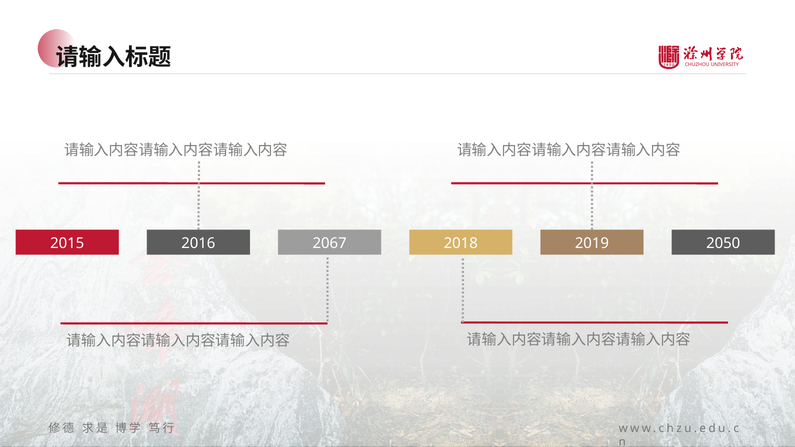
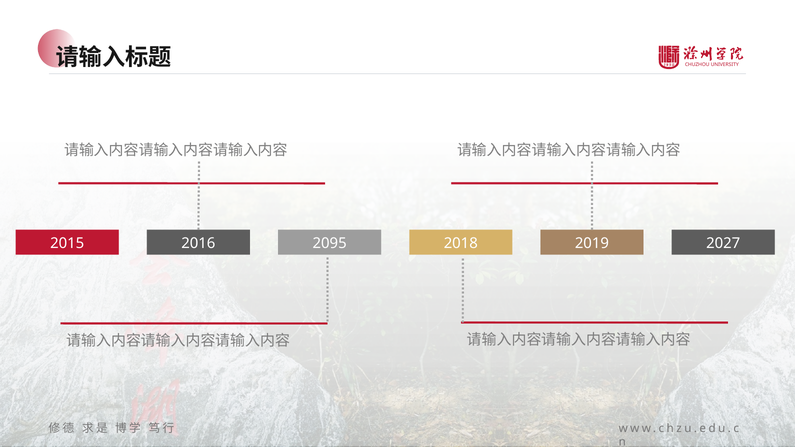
2067: 2067 -> 2095
2050: 2050 -> 2027
